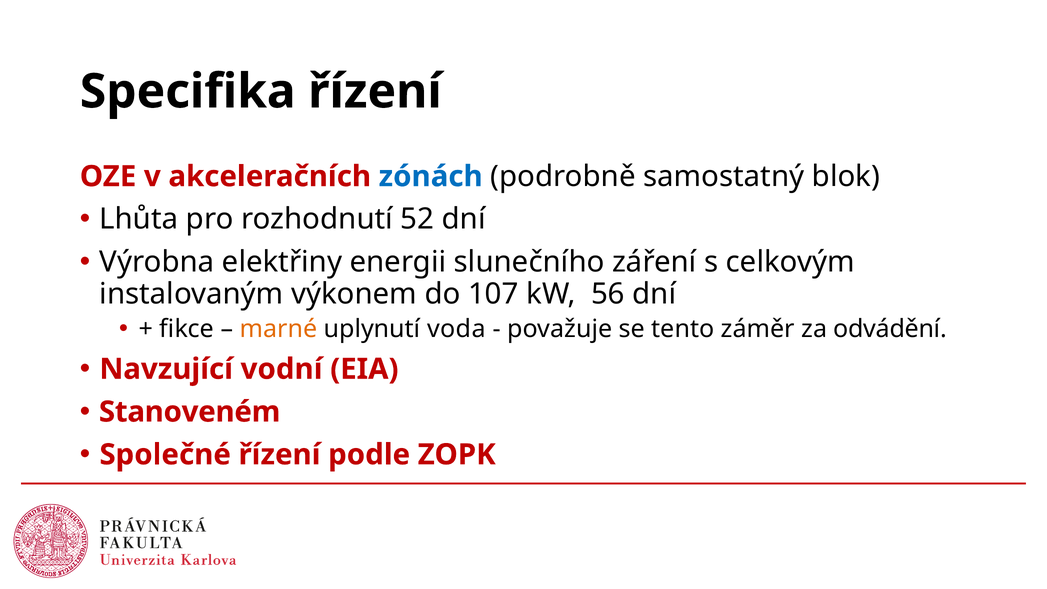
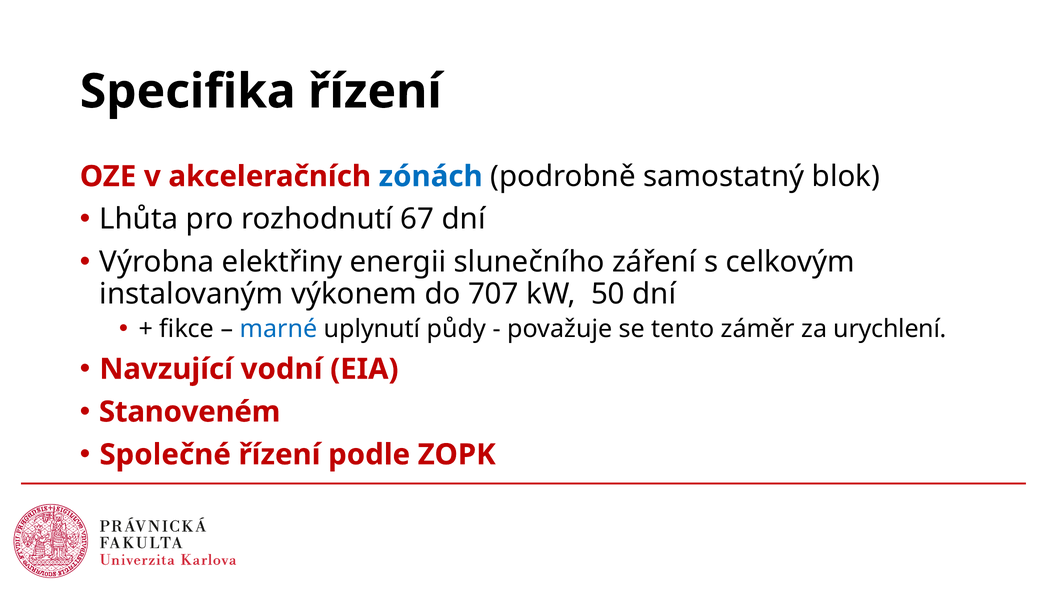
52: 52 -> 67
107: 107 -> 707
56: 56 -> 50
marné colour: orange -> blue
voda: voda -> půdy
odvádění: odvádění -> urychlení
